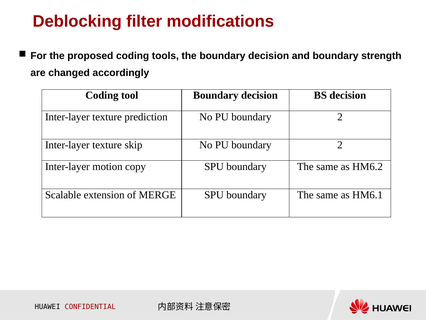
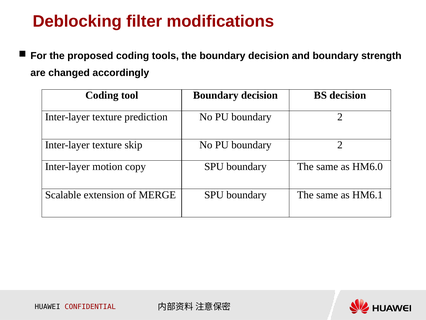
HM6.2: HM6.2 -> HM6.0
